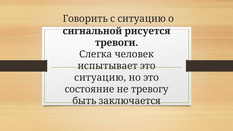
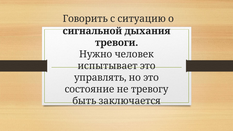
рисуется: рисуется -> дыхания
Слегка: Слегка -> Нужно
ситуацию at (100, 78): ситуацию -> управлять
